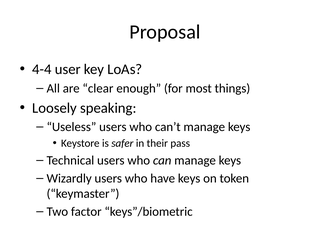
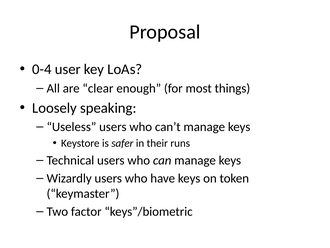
4-4: 4-4 -> 0-4
pass: pass -> runs
